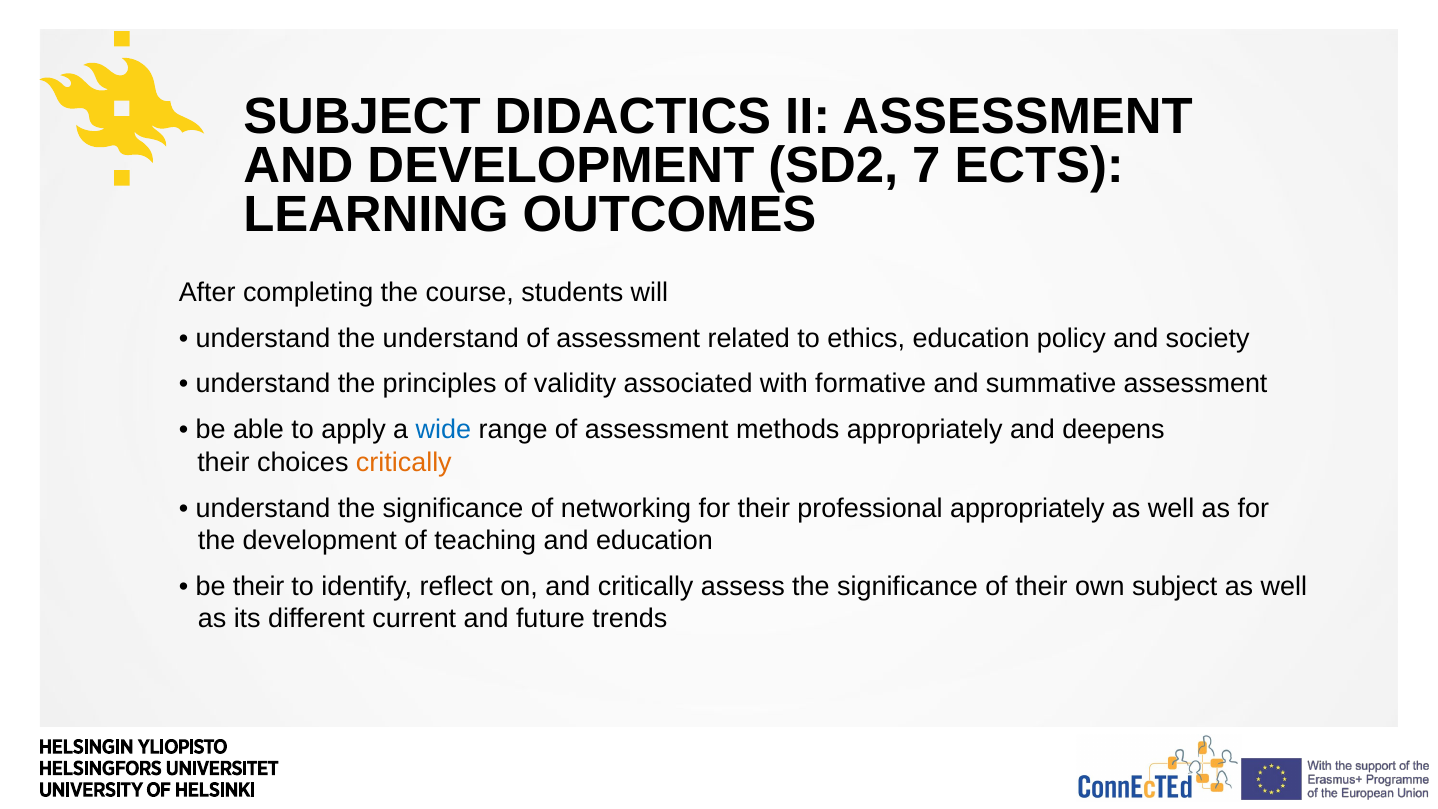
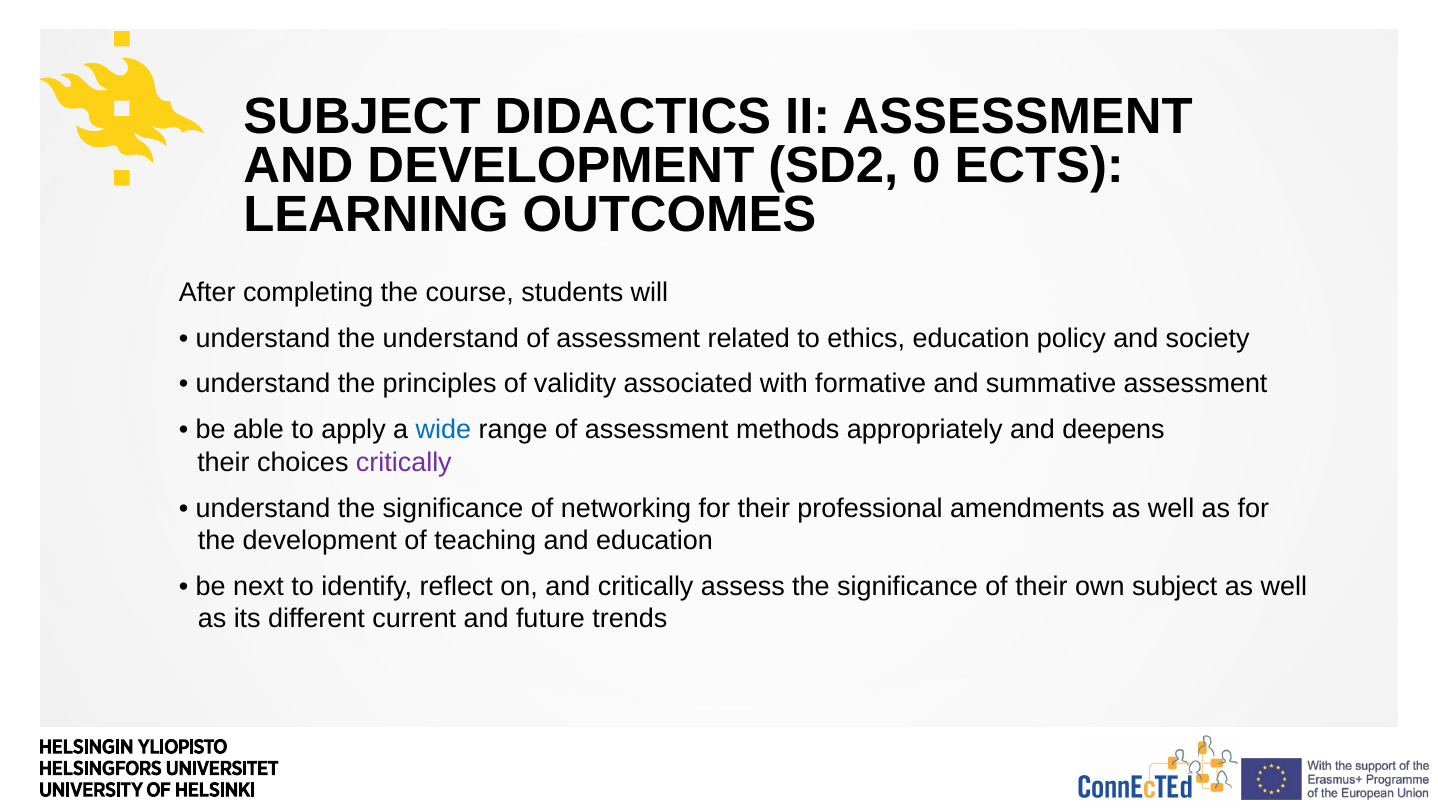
7: 7 -> 0
critically at (404, 462) colour: orange -> purple
professional appropriately: appropriately -> amendments
be their: their -> next
